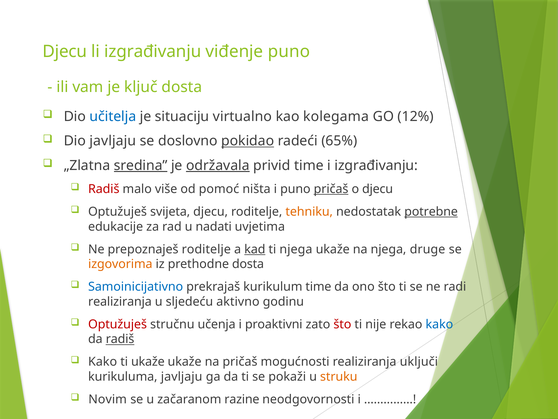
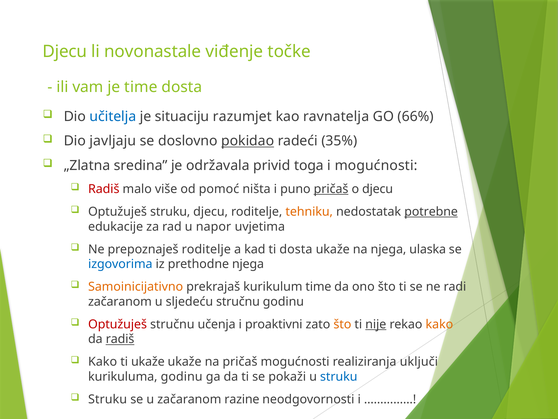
li izgrađivanju: izgrađivanju -> novonastale
viđenje puno: puno -> točke
je ključ: ključ -> time
virtualno: virtualno -> razumjet
kolegama: kolegama -> ravnatelja
12%: 12% -> 66%
65%: 65% -> 35%
sredina underline: present -> none
održavala underline: present -> none
privid time: time -> toga
i izgrađivanju: izgrađivanju -> mogućnosti
Optužuješ svijeta: svijeta -> struku
nadati: nadati -> napor
kad underline: present -> none
ti njega: njega -> dosta
druge: druge -> ulaska
izgovorima colour: orange -> blue
prethodne dosta: dosta -> njega
Samoinicijativno colour: blue -> orange
realiziranja at (120, 301): realiziranja -> začaranom
sljedeću aktivno: aktivno -> stručnu
što at (342, 324) colour: red -> orange
nije underline: none -> present
kako at (439, 324) colour: blue -> orange
kurikuluma javljaju: javljaju -> godinu
struku at (339, 376) colour: orange -> blue
Novim at (108, 399): Novim -> Struku
